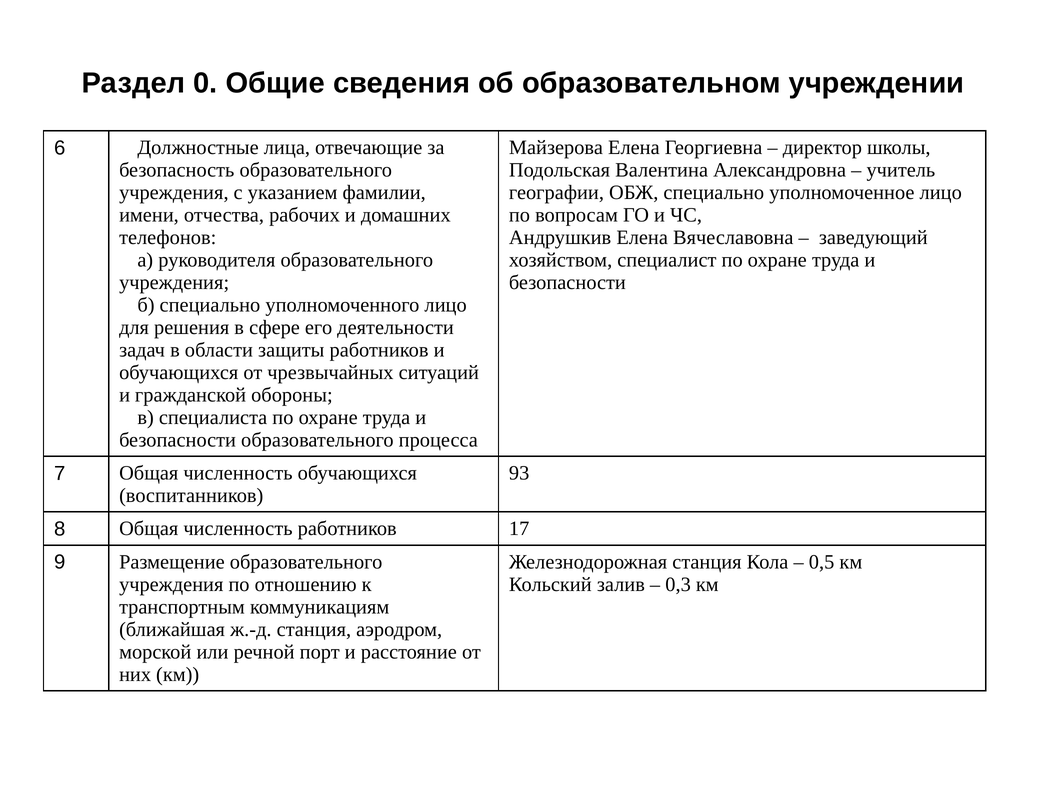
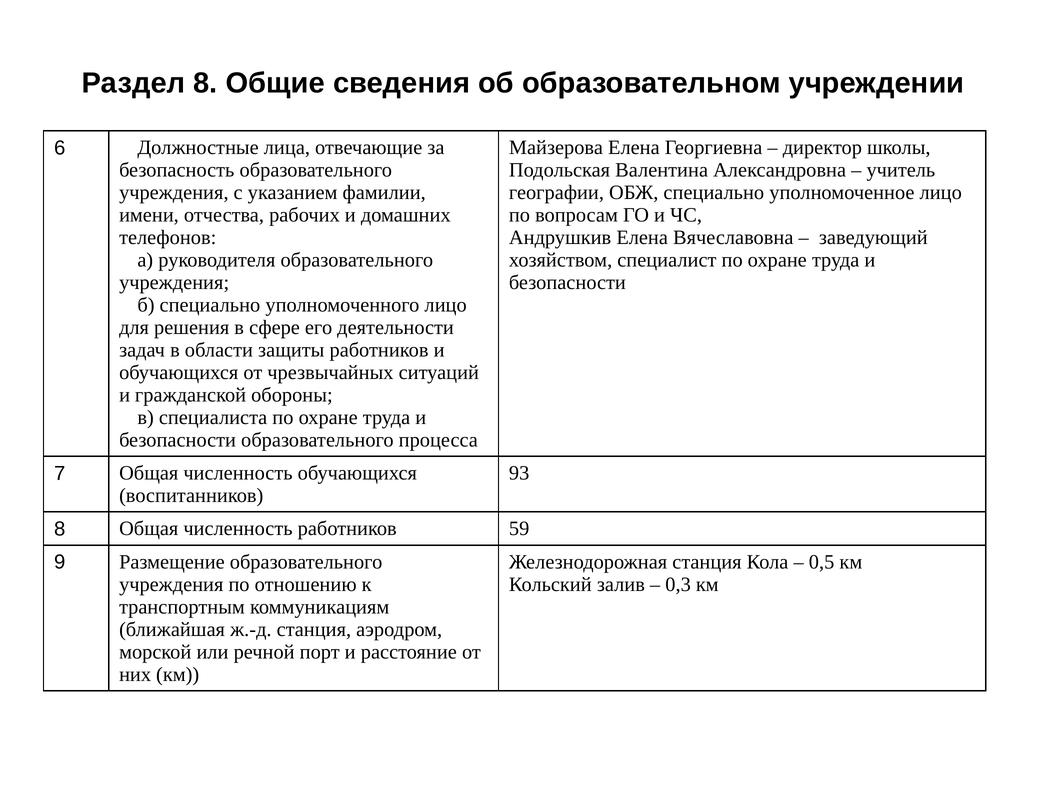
Раздел 0: 0 -> 8
17: 17 -> 59
